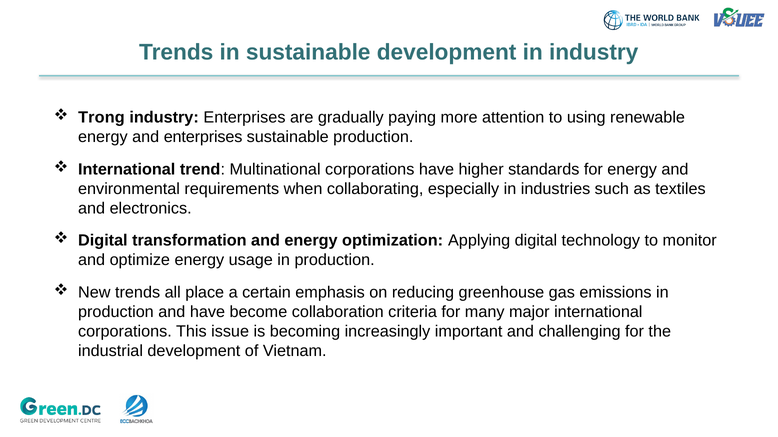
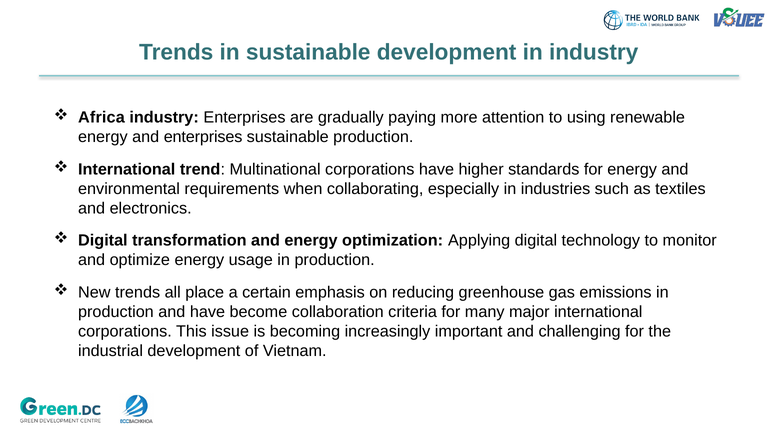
Trong: Trong -> Africa
